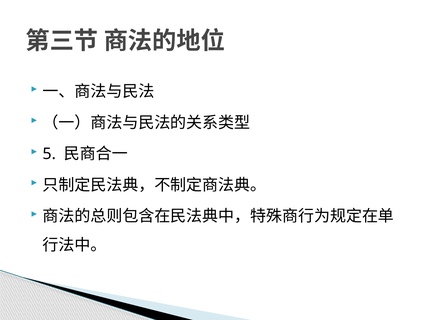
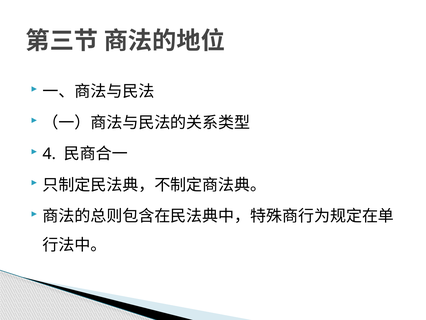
5: 5 -> 4
